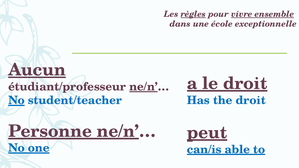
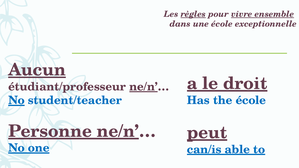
the droit: droit -> école
